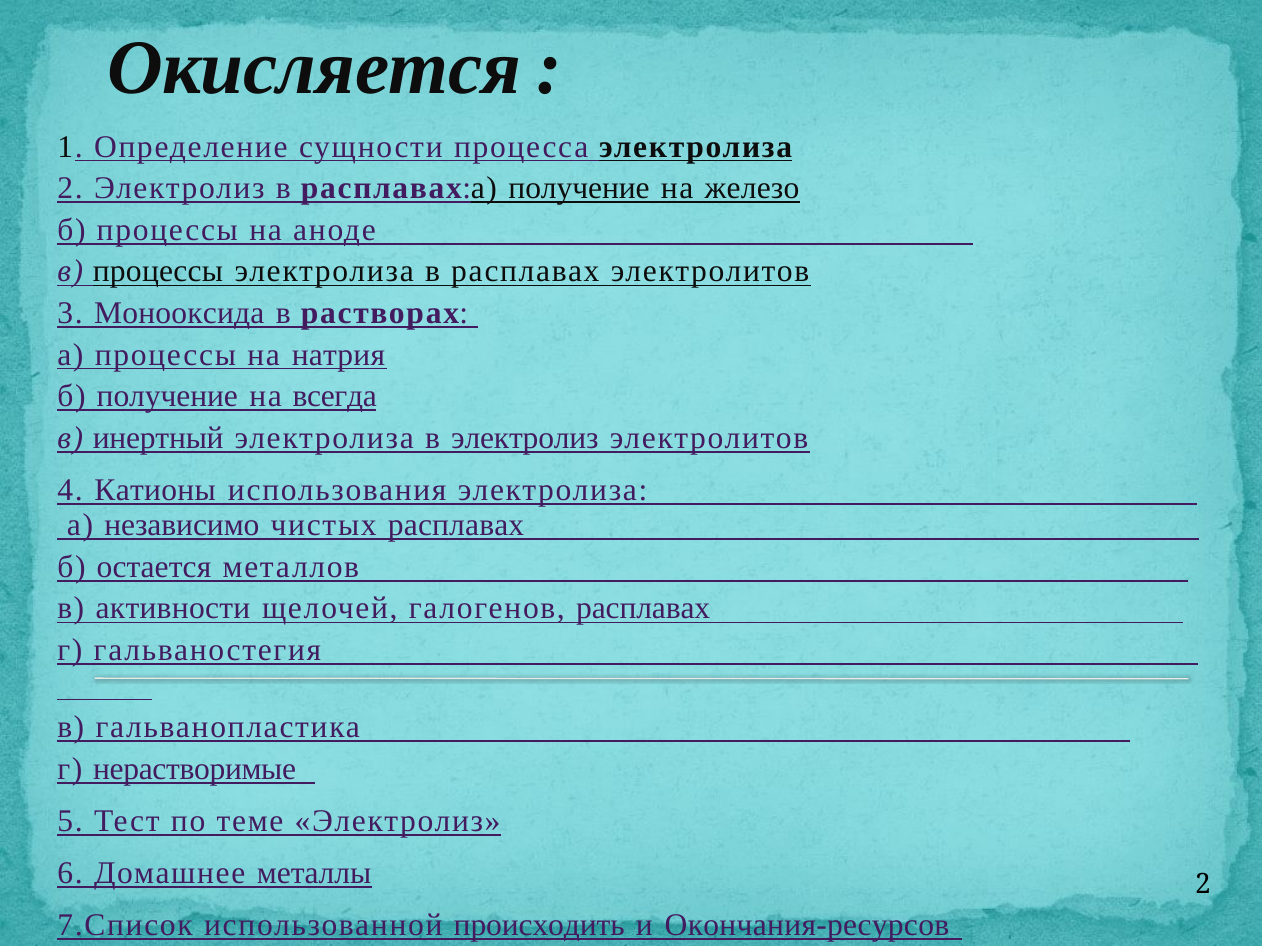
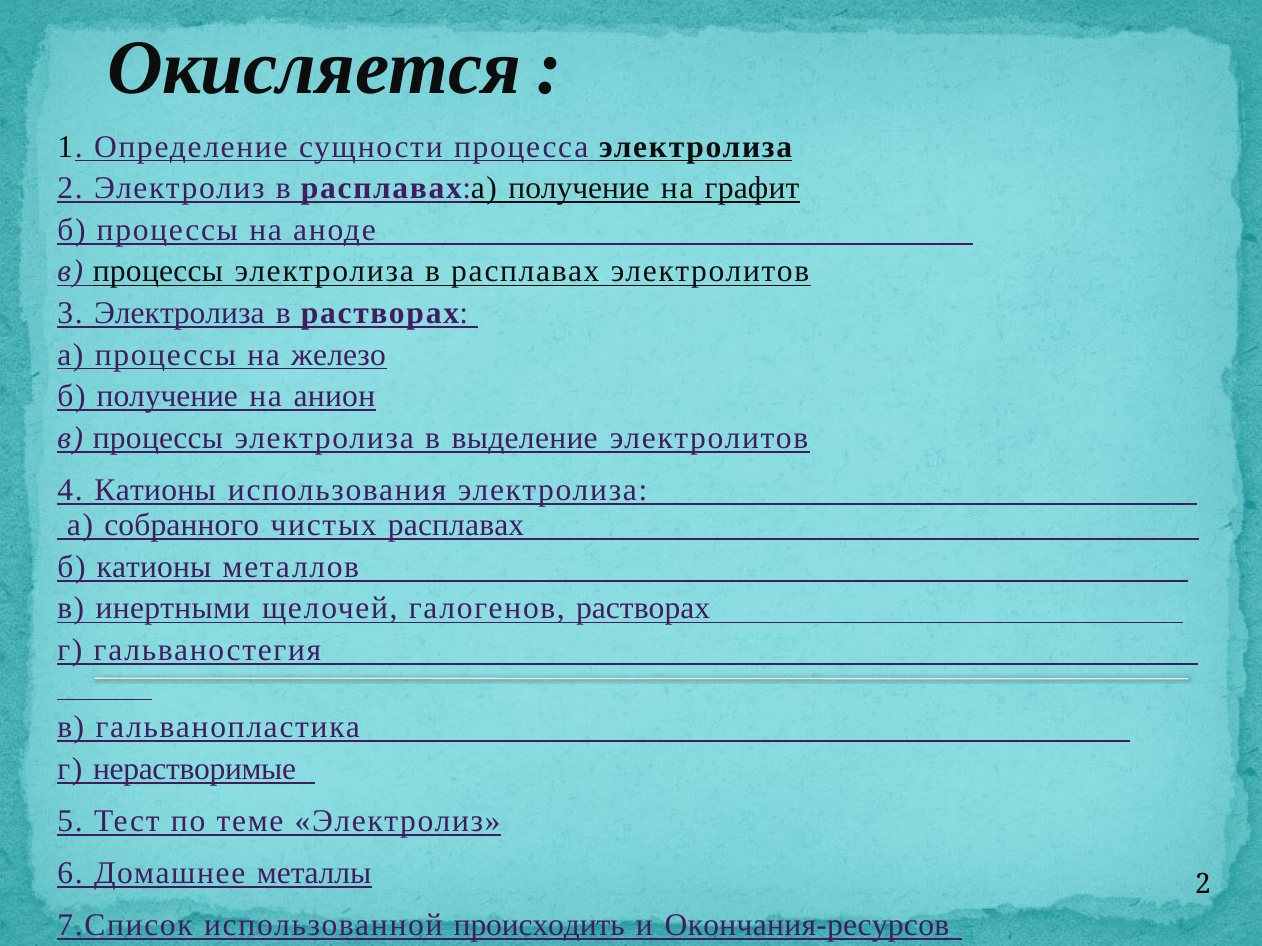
железо: железо -> графит
3 Монооксида: Монооксида -> Электролиза
натрия: натрия -> железо
всегда: всегда -> анион
инертный at (158, 438): инертный -> процессы
в электролиз: электролиз -> выделение
независимо: независимо -> собранного
б остается: остается -> катионы
активности: активности -> инертными
галогенов расплавах: расплавах -> растворах
